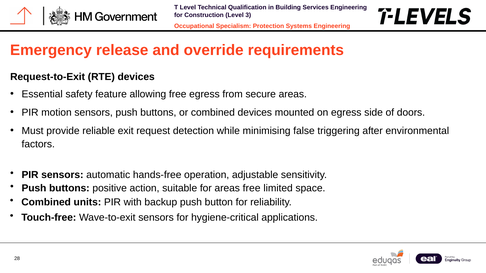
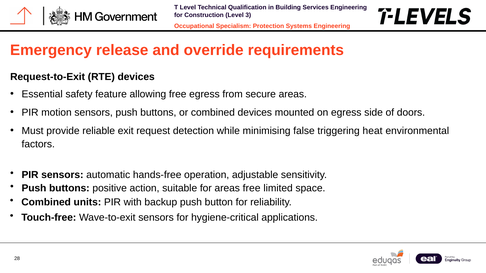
after: after -> heat
